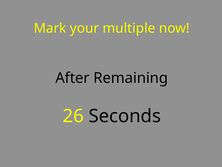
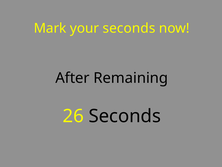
your multiple: multiple -> seconds
